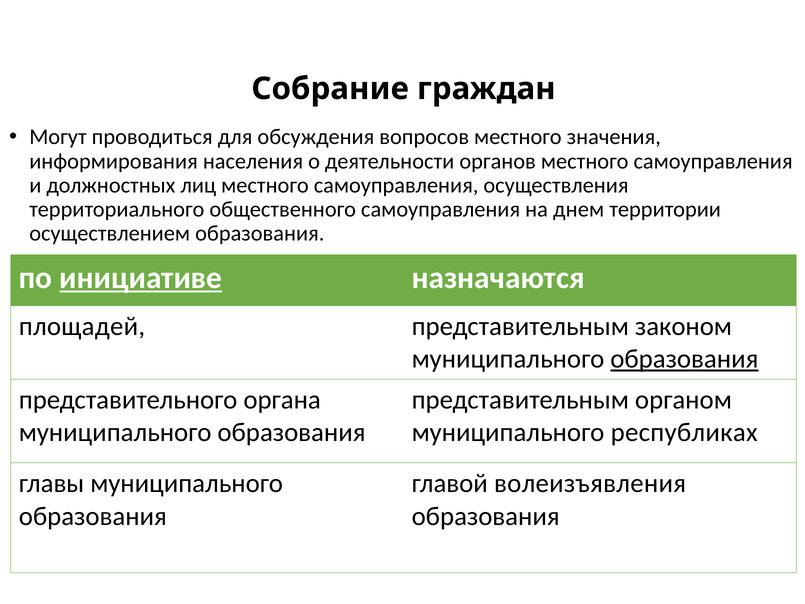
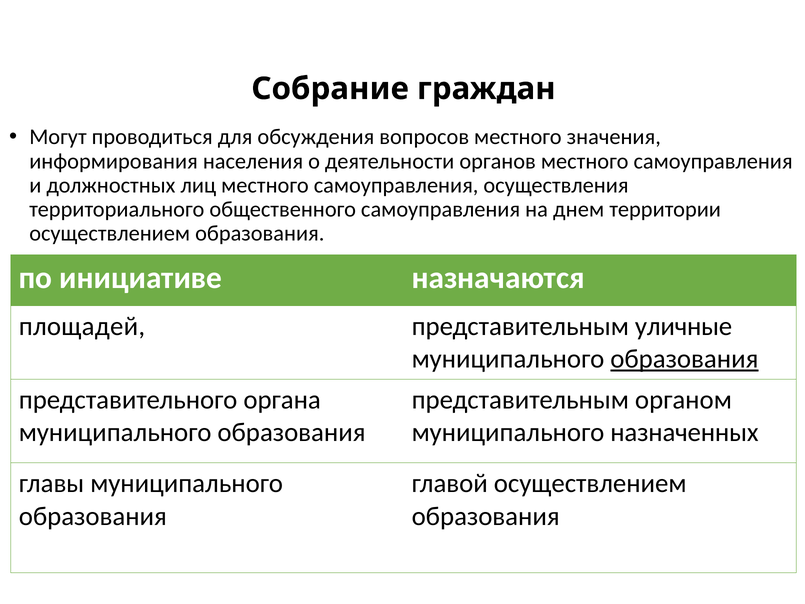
инициативе underline: present -> none
законом: законом -> уличные
республиках: республиках -> назначенных
главой волеизъявления: волеизъявления -> осуществлением
